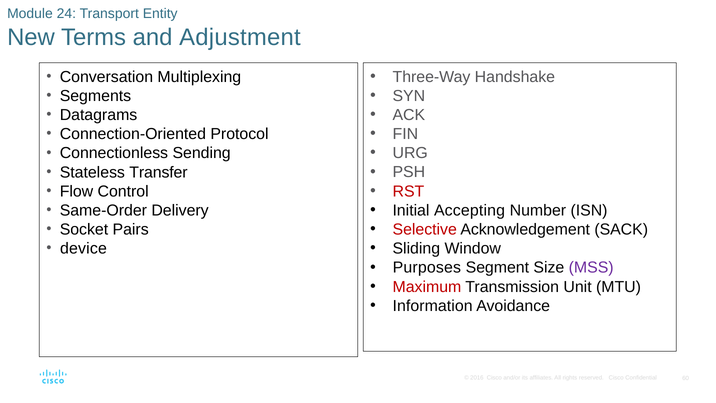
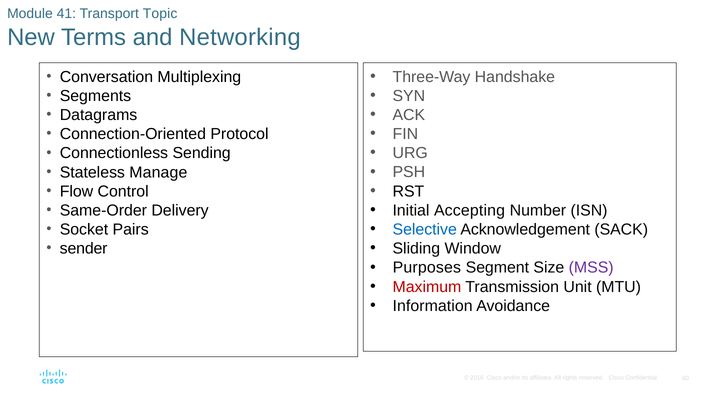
24: 24 -> 41
Entity: Entity -> Topic
Adjustment: Adjustment -> Networking
Transfer: Transfer -> Manage
RST colour: red -> black
Selective colour: red -> blue
device: device -> sender
